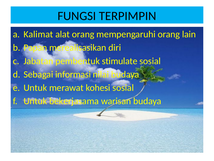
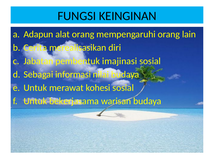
TERPIMPIN: TERPIMPIN -> KEINGINAN
Kalimat: Kalimat -> Adapun
Papan: Papan -> Cerita
stimulate: stimulate -> imajinasi
